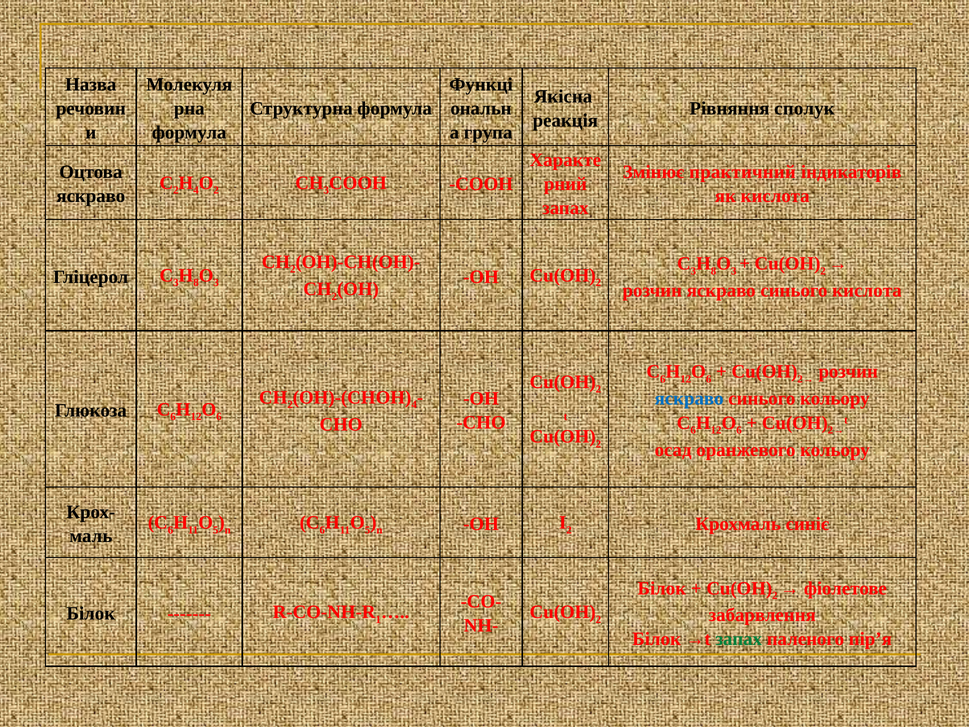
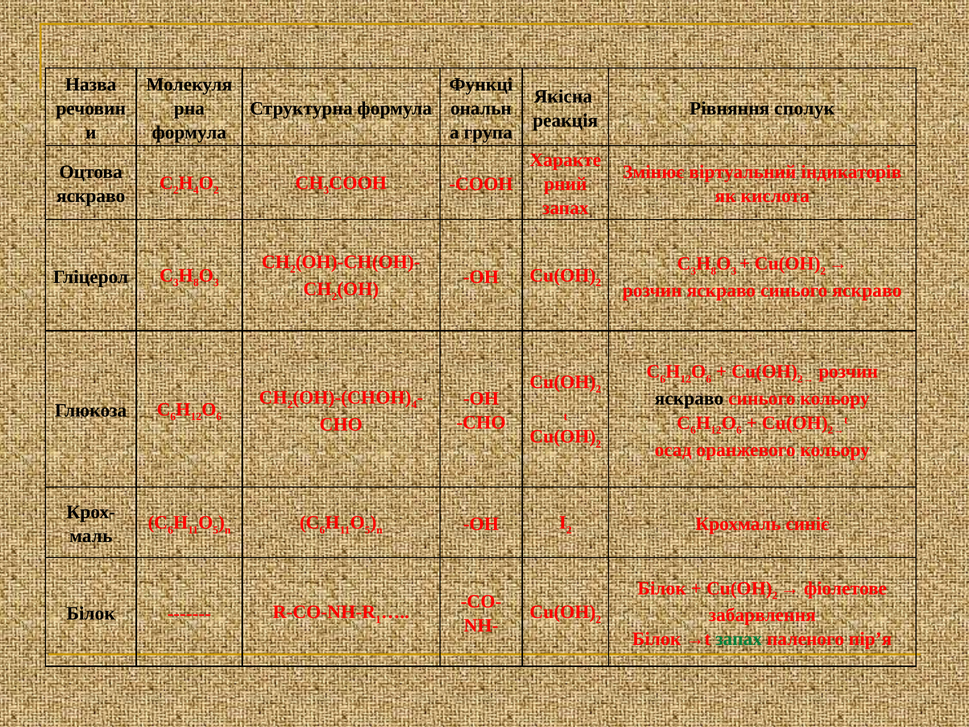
практичний: практичний -> віртуальний
синього кислота: кислота -> яскраво
яскраво at (689, 399) colour: blue -> black
